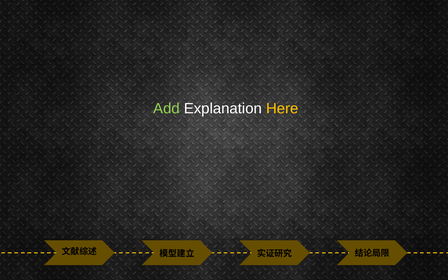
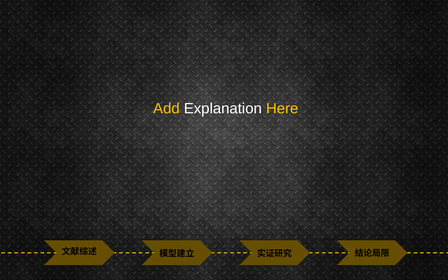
Add colour: light green -> yellow
